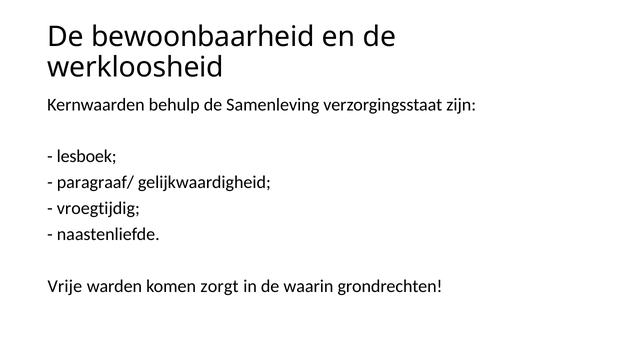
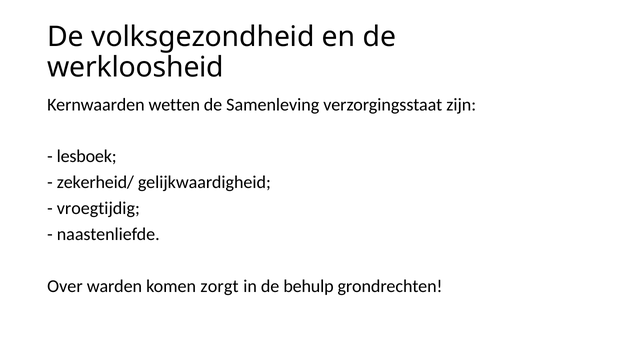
bewoonbaarheid: bewoonbaarheid -> volksgezondheid
behulp: behulp -> wetten
paragraaf/: paragraaf/ -> zekerheid/
Vrije: Vrije -> Over
waarin: waarin -> behulp
